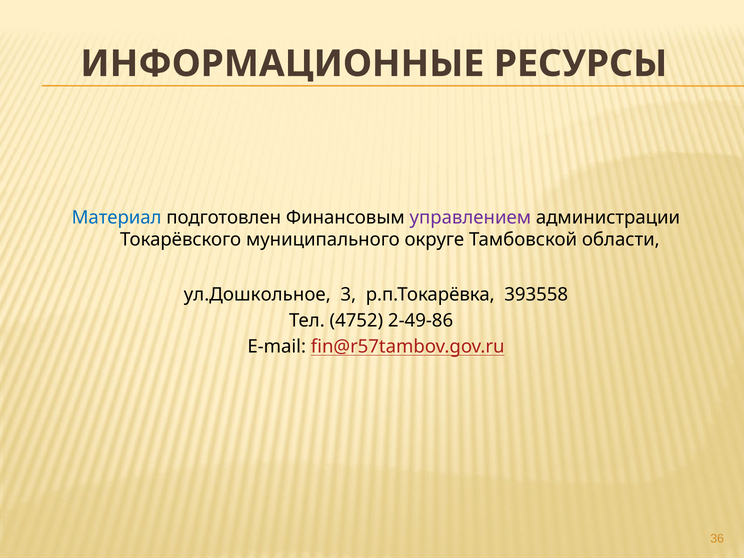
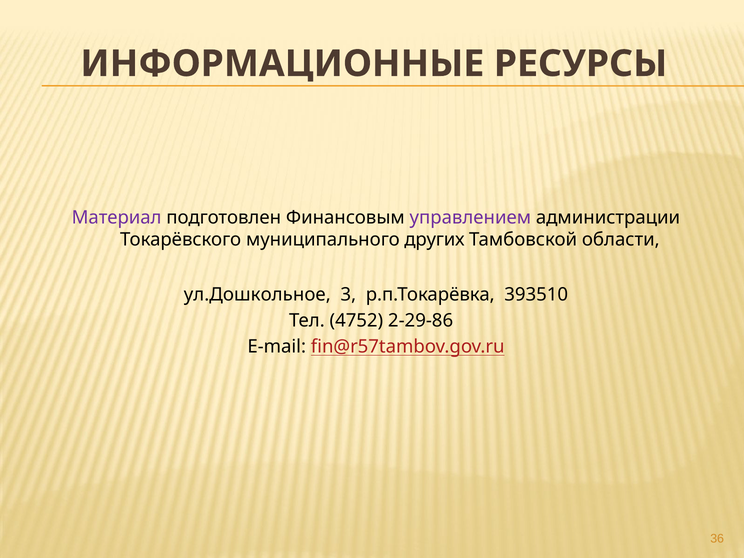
Материал colour: blue -> purple
округе: округе -> других
393558: 393558 -> 393510
2-49-86: 2-49-86 -> 2-29-86
